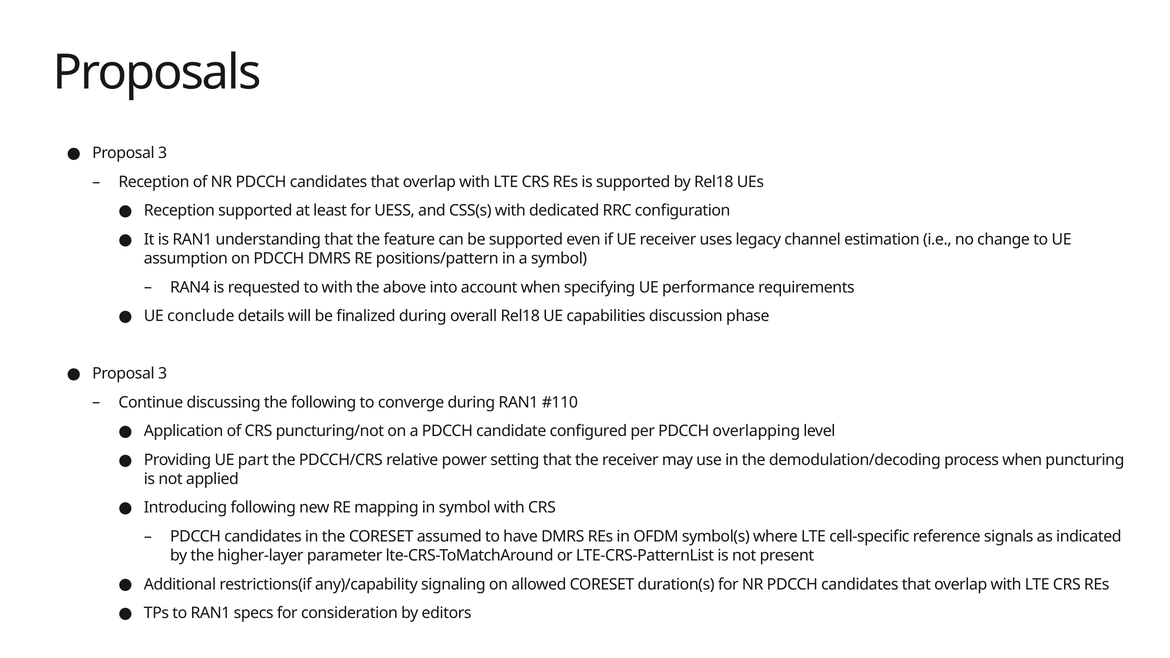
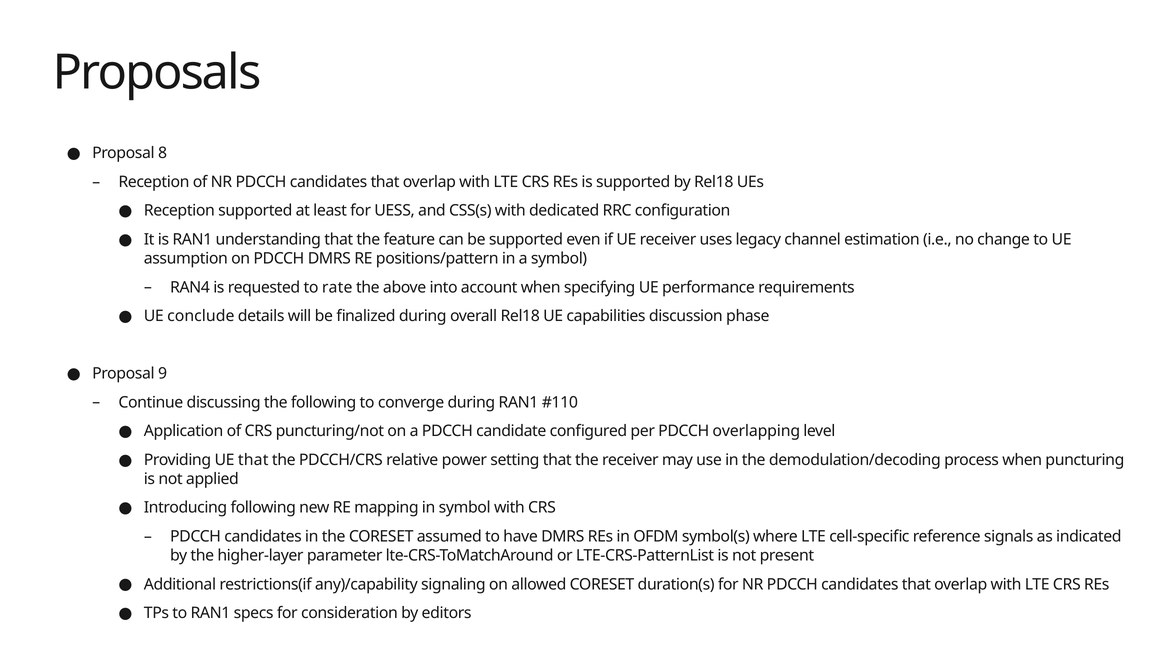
3 at (163, 153): 3 -> 8
to with: with -> rate
3 at (163, 374): 3 -> 9
UE part: part -> that
